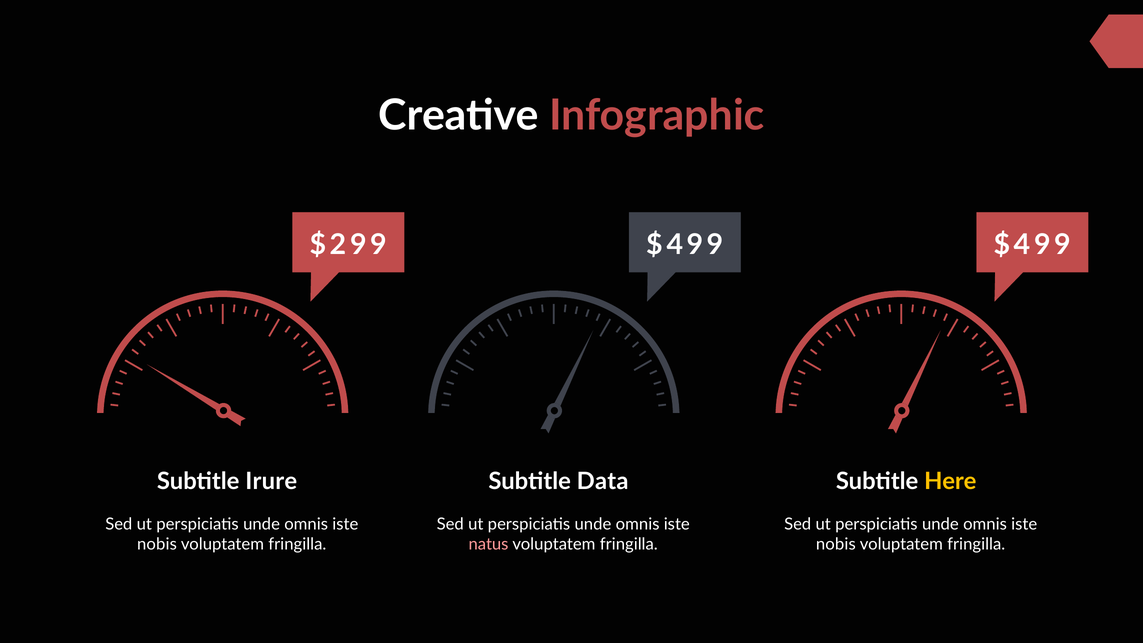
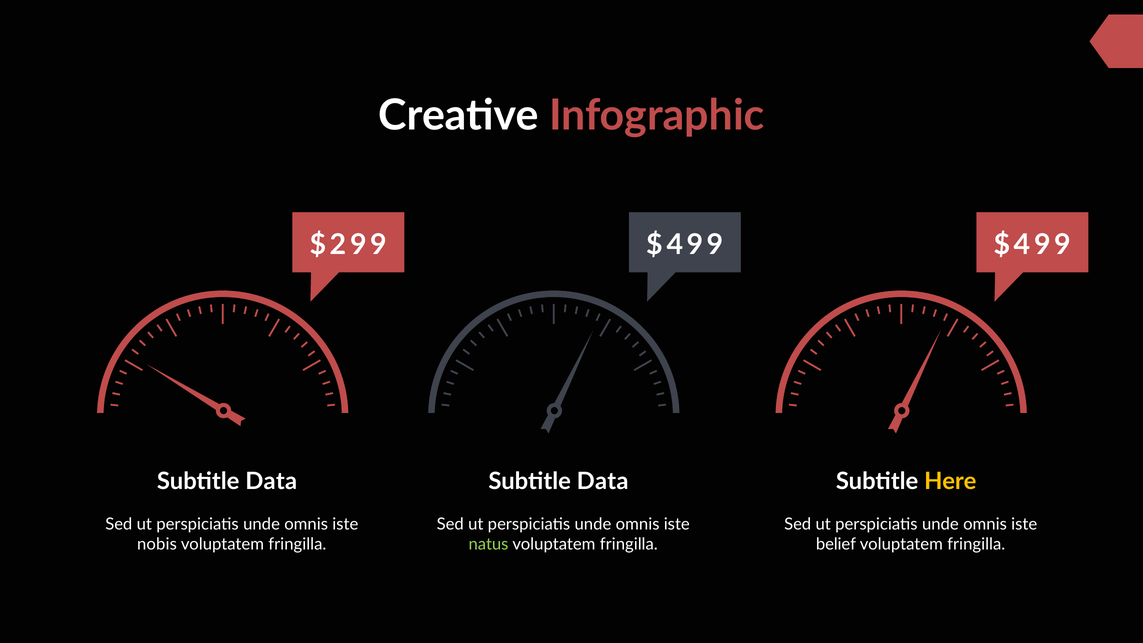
Irure at (271, 481): Irure -> Data
natus colour: pink -> light green
nobis at (836, 544): nobis -> belief
